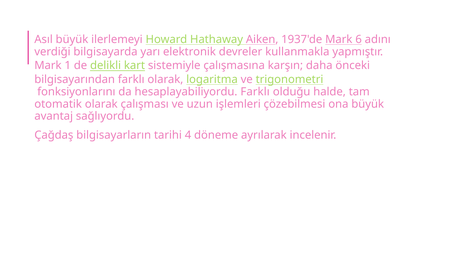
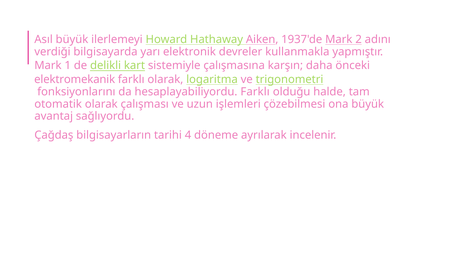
6: 6 -> 2
bilgisayarından: bilgisayarından -> elektromekanik
